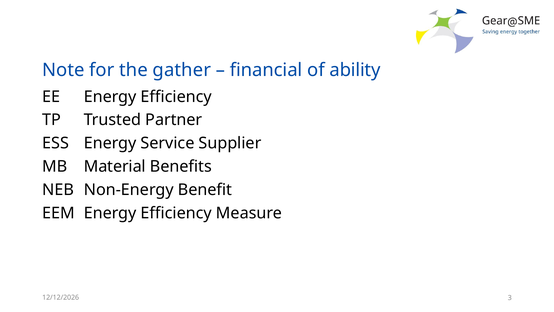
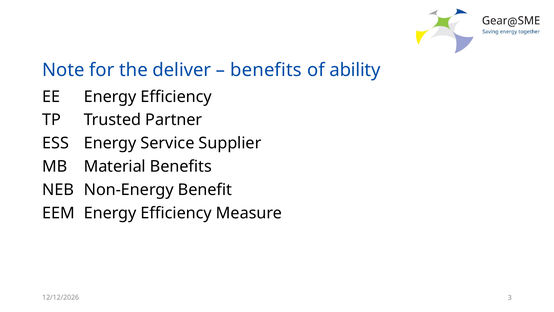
gather: gather -> deliver
financial at (266, 70): financial -> benefits
